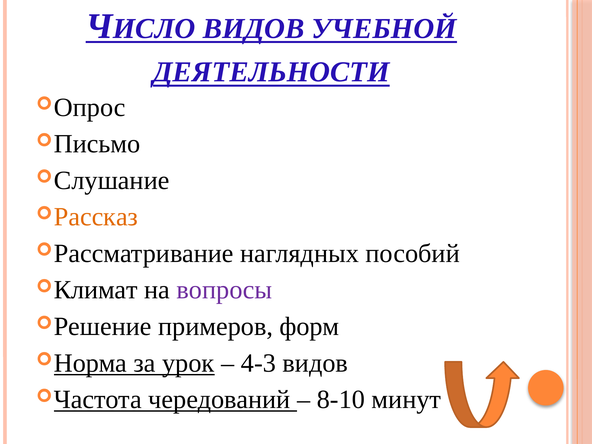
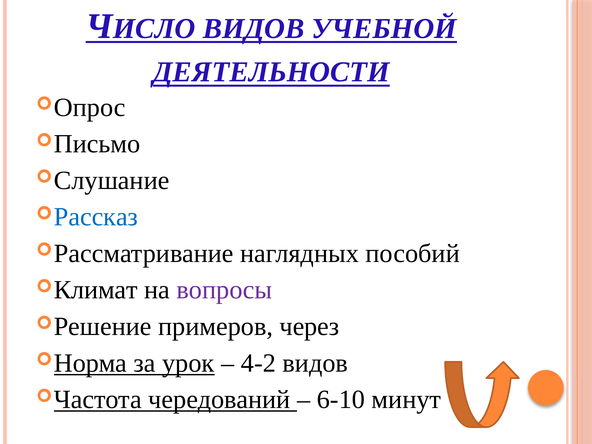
Рассказ colour: orange -> blue
форм: форм -> через
4-3: 4-3 -> 4-2
8-10: 8-10 -> 6-10
